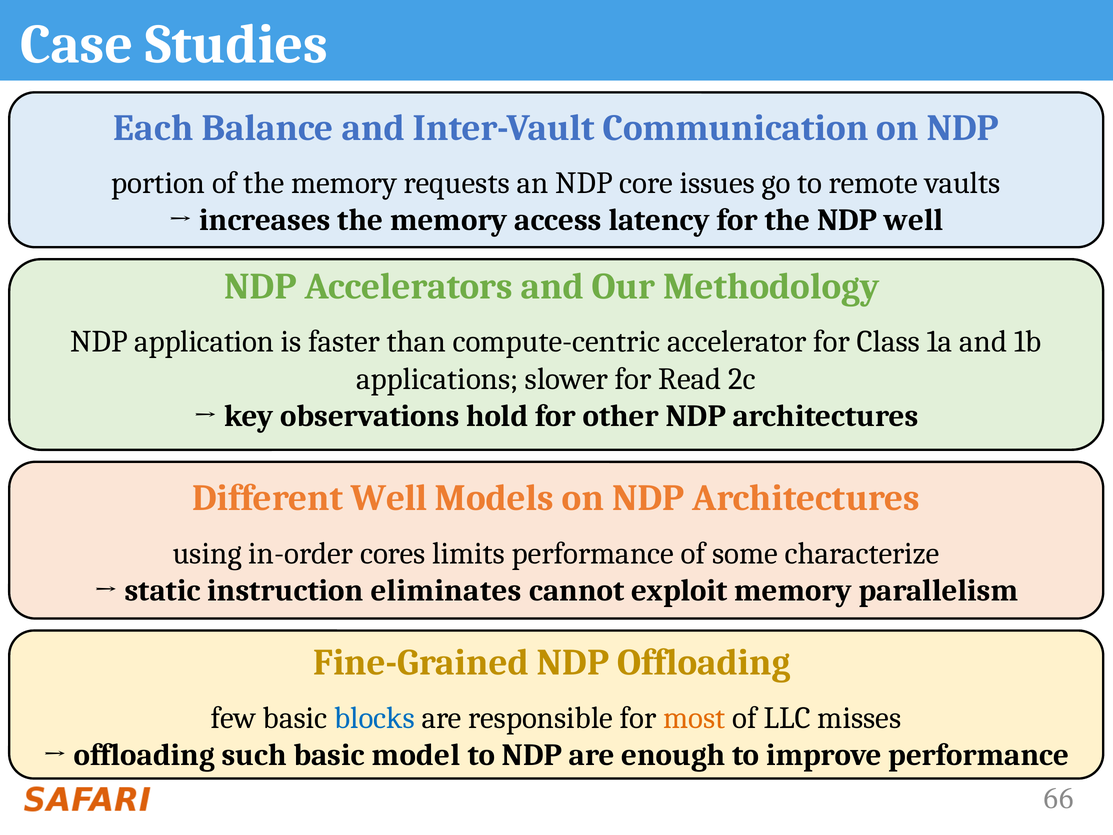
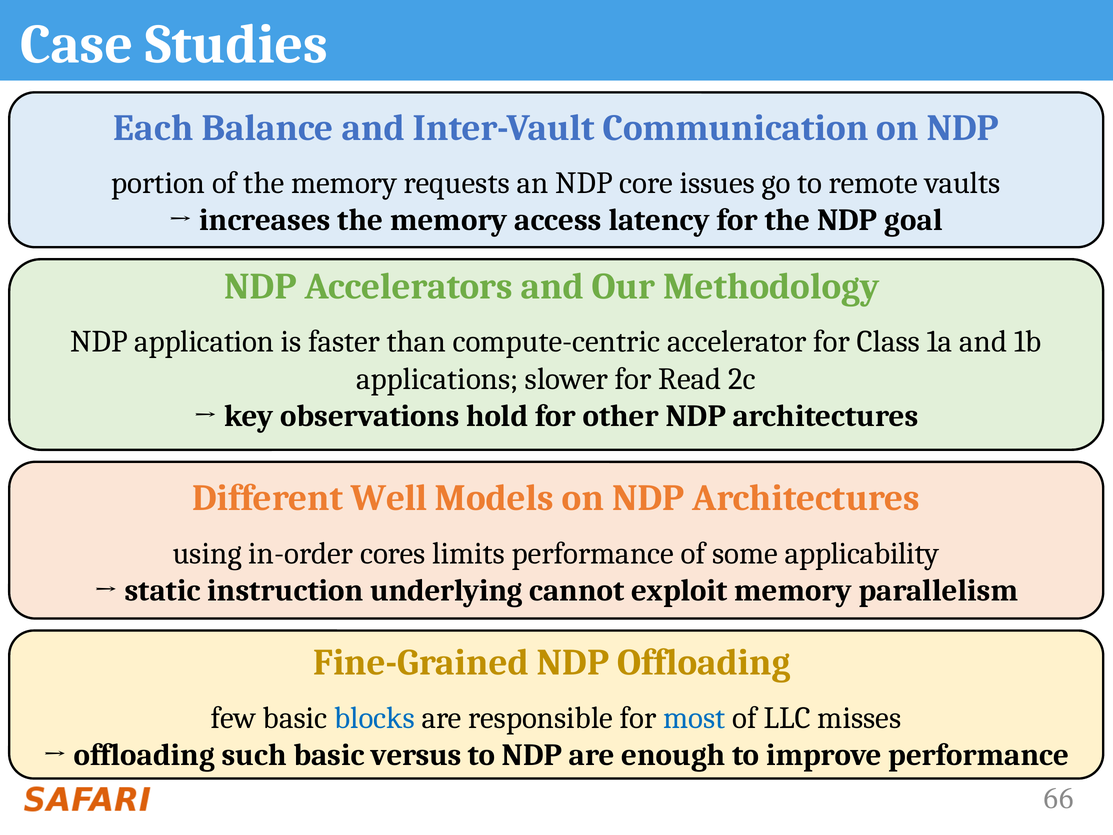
NDP well: well -> goal
characterize: characterize -> applicability
eliminates: eliminates -> underlying
most colour: orange -> blue
model: model -> versus
